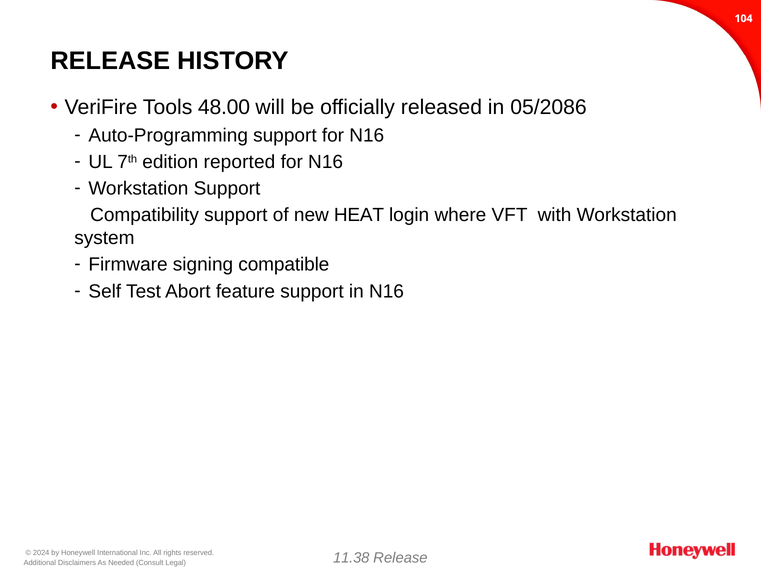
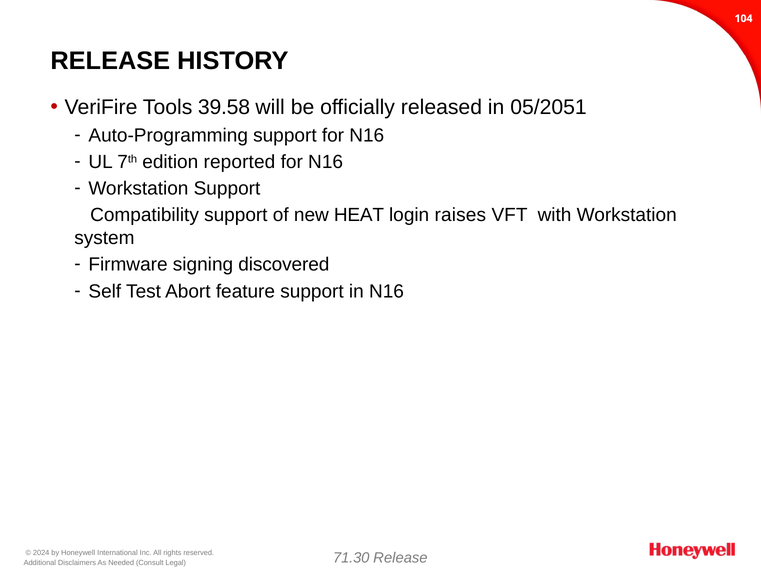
48.00: 48.00 -> 39.58
05/2086: 05/2086 -> 05/2051
where: where -> raises
compatible: compatible -> discovered
11.38: 11.38 -> 71.30
